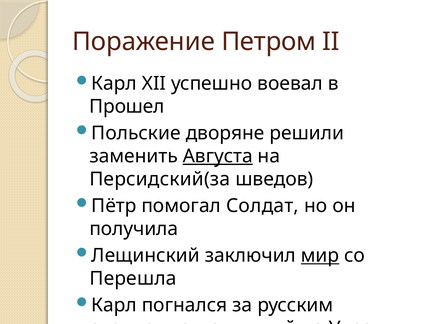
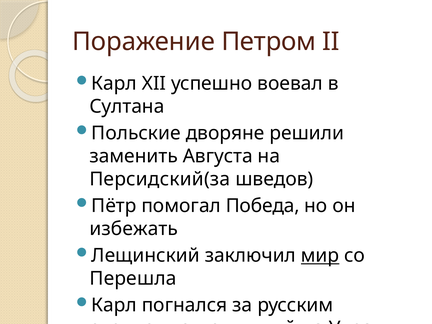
Прошел: Прошел -> Султана
Августа underline: present -> none
Солдат: Солдат -> Победа
получила: получила -> избежать
